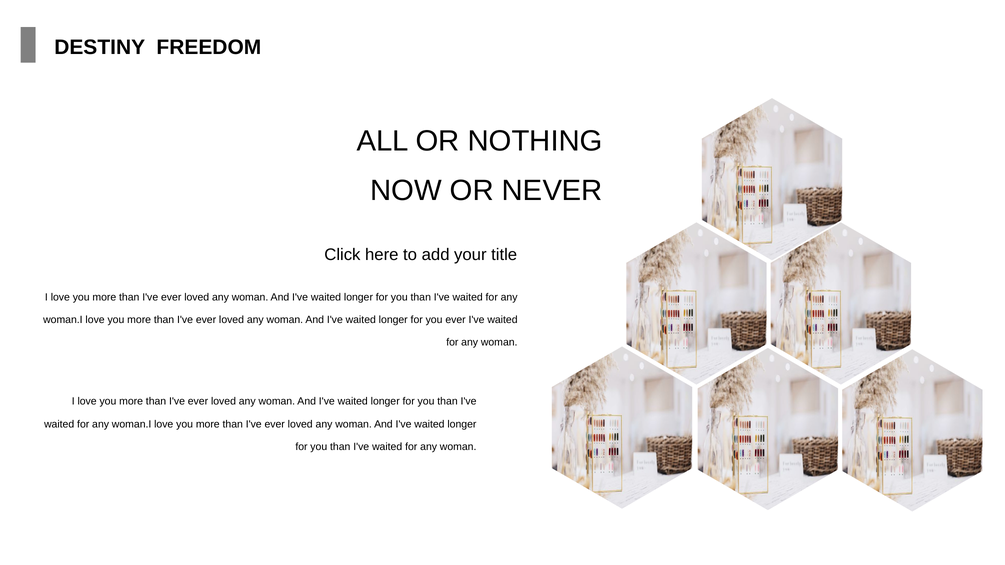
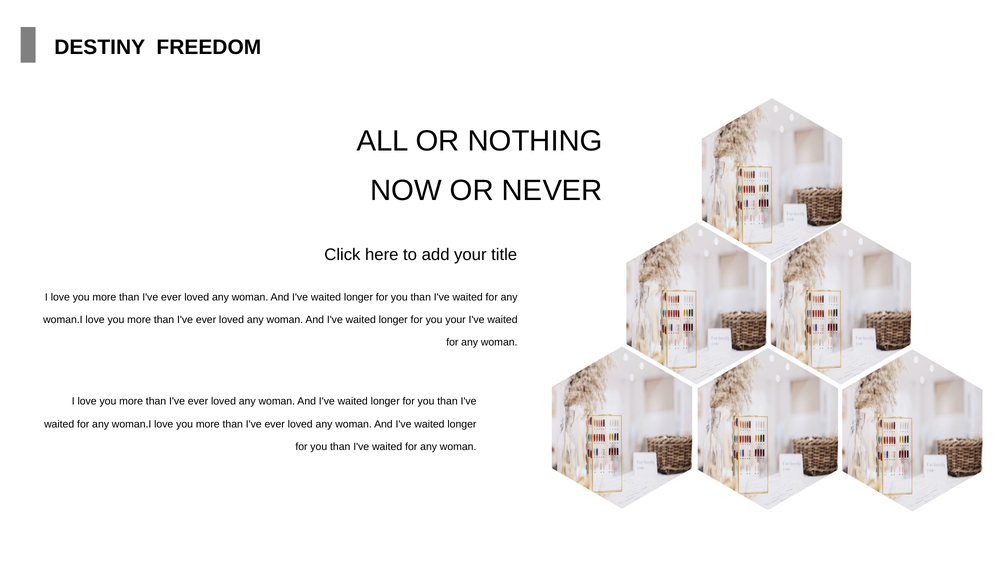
you ever: ever -> your
